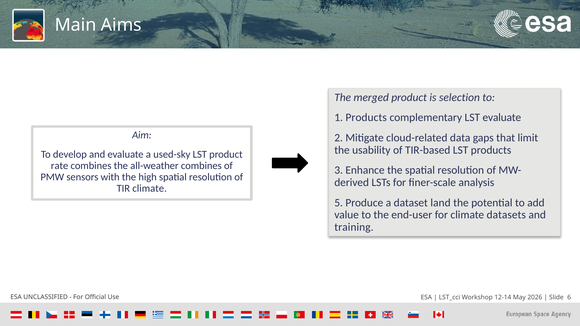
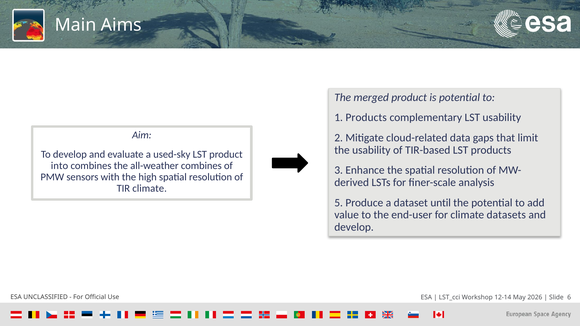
is selection: selection -> potential
LST evaluate: evaluate -> usability
rate: rate -> into
land: land -> until
training at (354, 227): training -> develop
